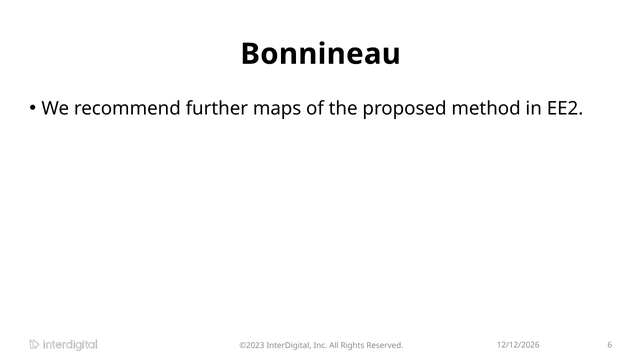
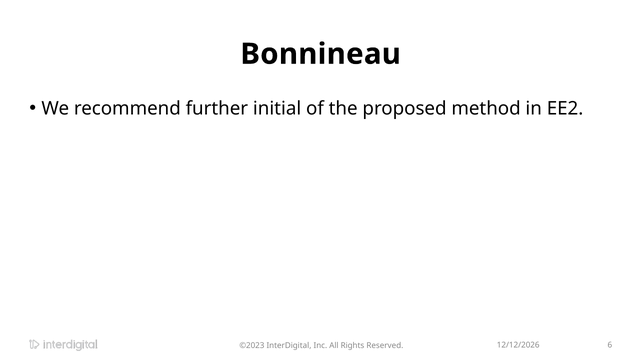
maps: maps -> initial
